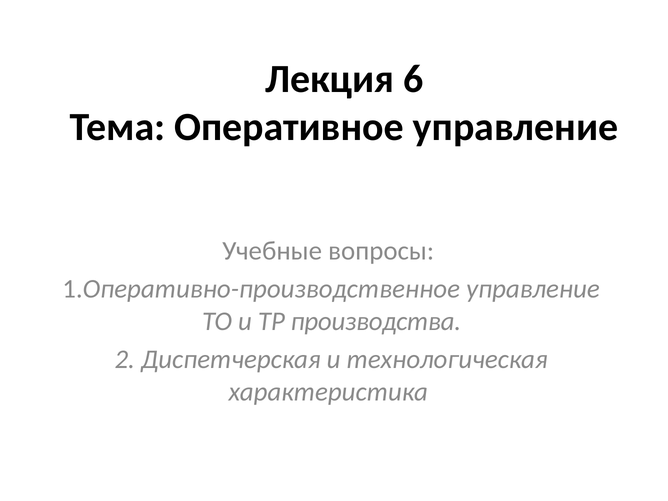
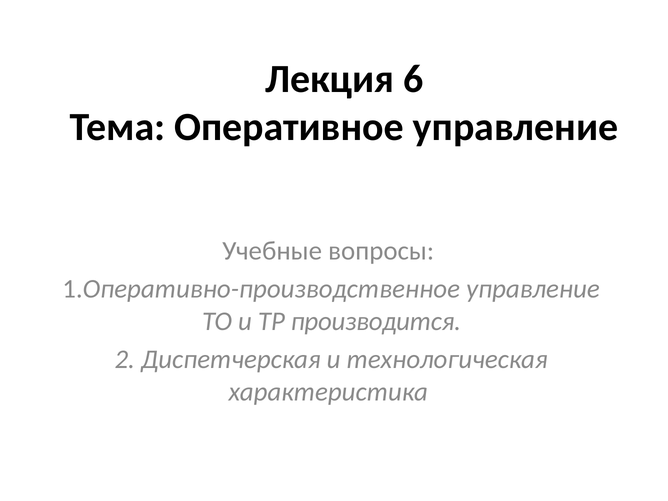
производства: производства -> производится
